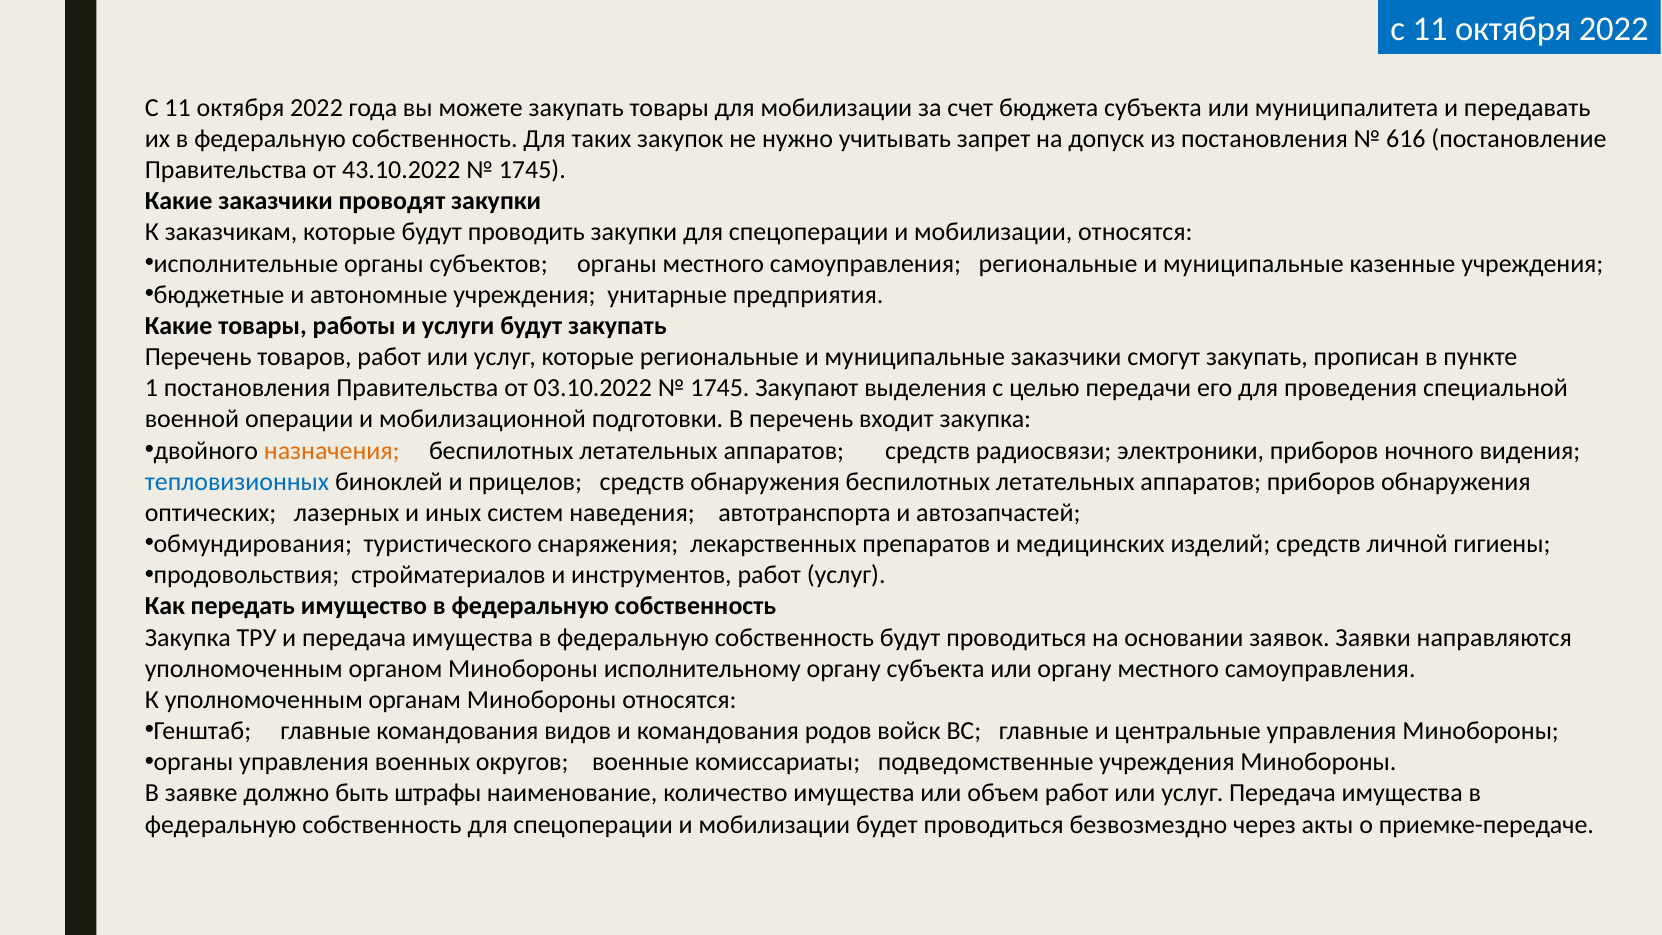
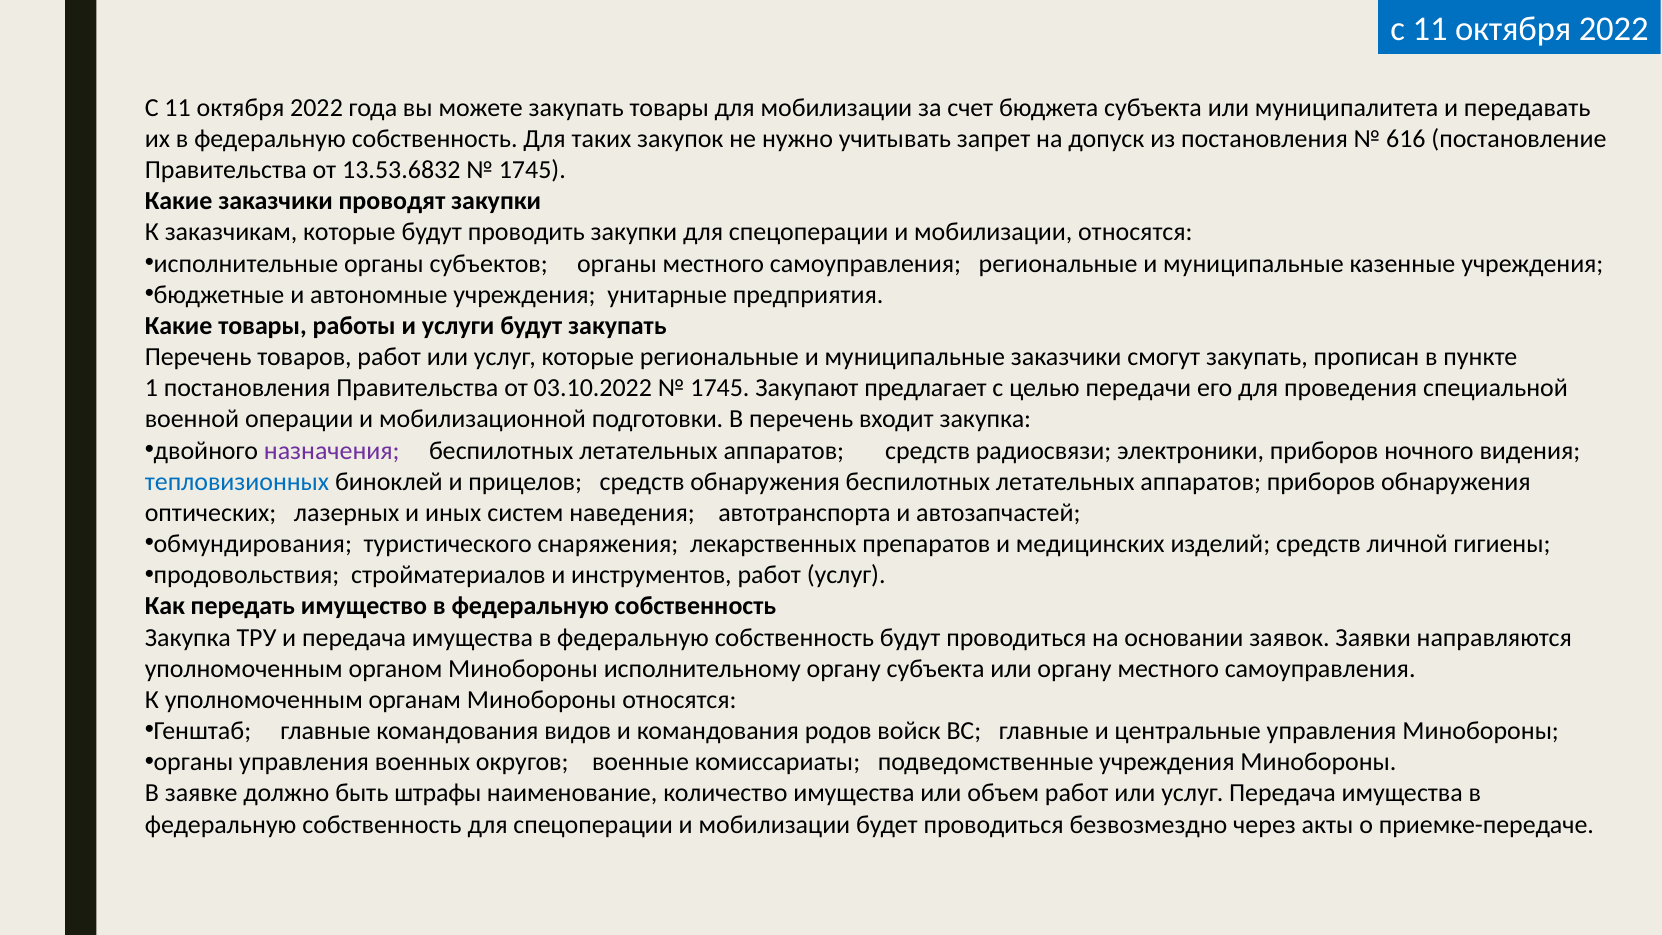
43.10.2022: 43.10.2022 -> 13.53.6832
выделения: выделения -> предлагает
назначения colour: orange -> purple
